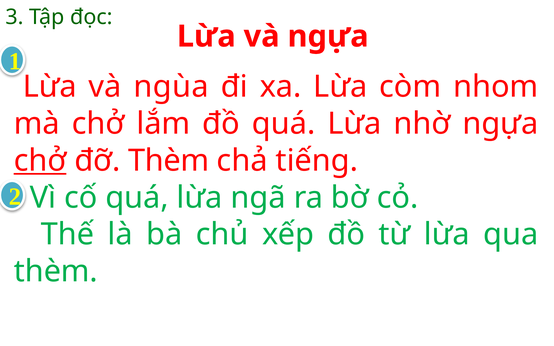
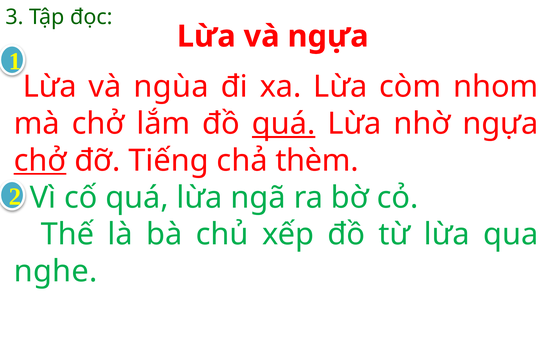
quá at (284, 124) underline: none -> present
đỡ Thèm: Thèm -> Tiếng
tiếng: tiếng -> thèm
thèm at (56, 272): thèm -> nghe
